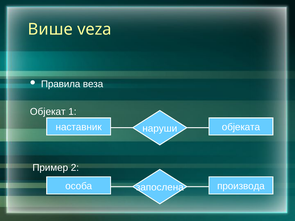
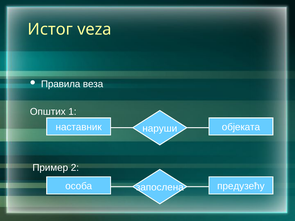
Више: Више -> Истог
Објекат: Објекат -> Општих
производа: производа -> предузећу
